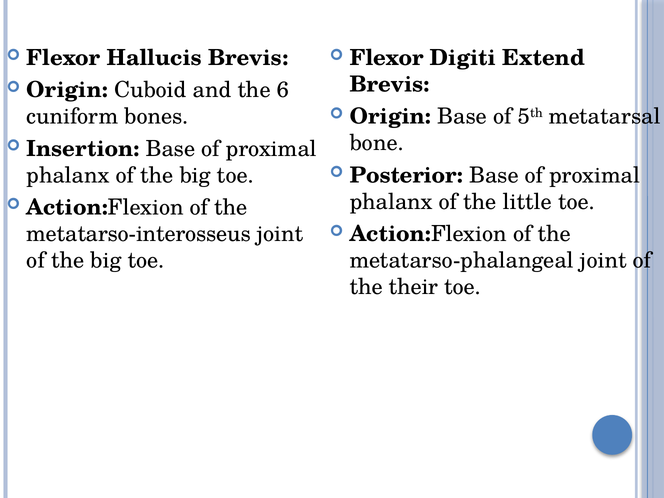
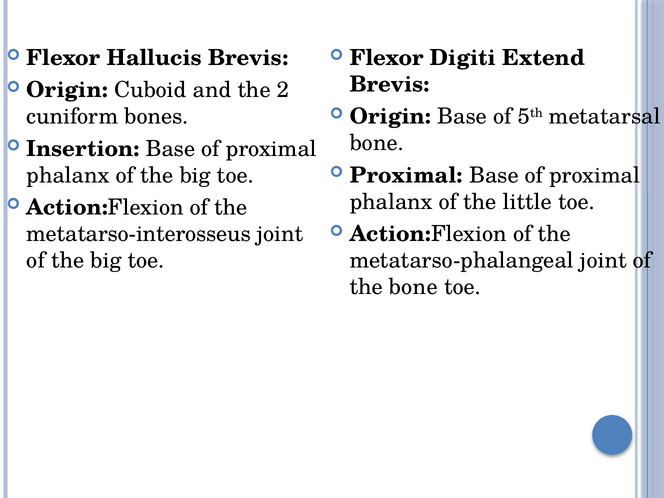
6: 6 -> 2
Posterior at (406, 175): Posterior -> Proximal
the their: their -> bone
